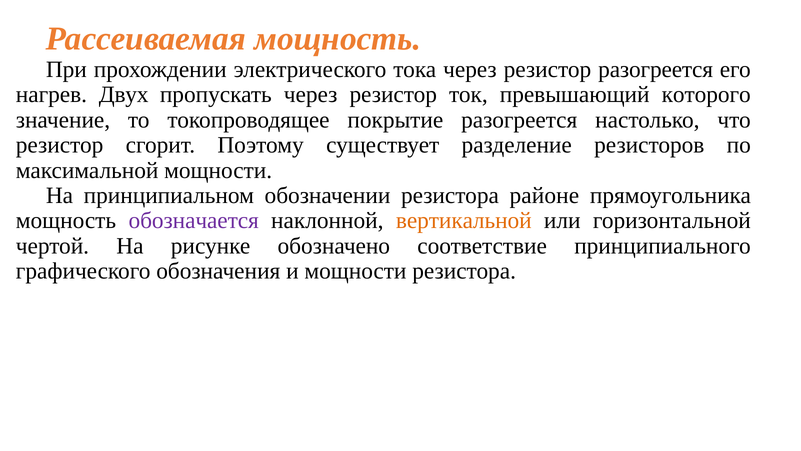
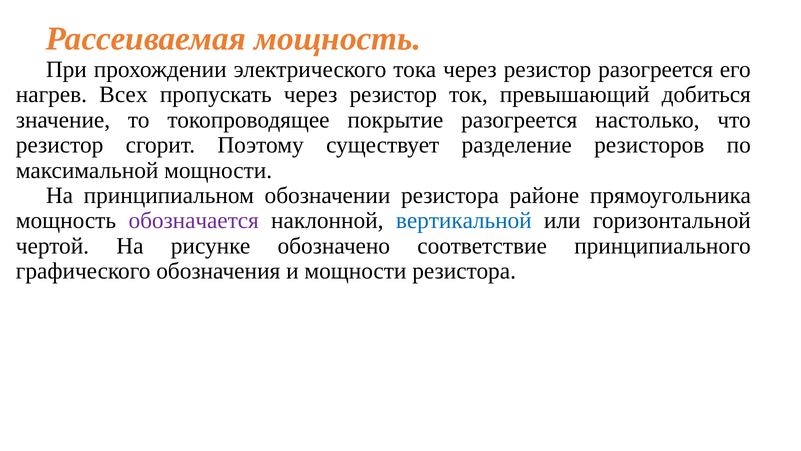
Двух: Двух -> Всех
которого: которого -> добиться
вертикальной colour: orange -> blue
